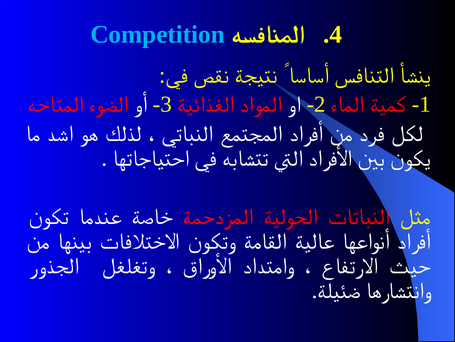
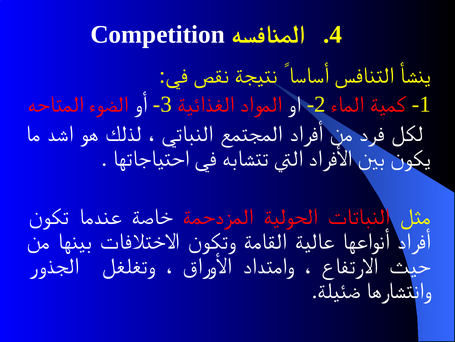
Competition colour: light blue -> white
